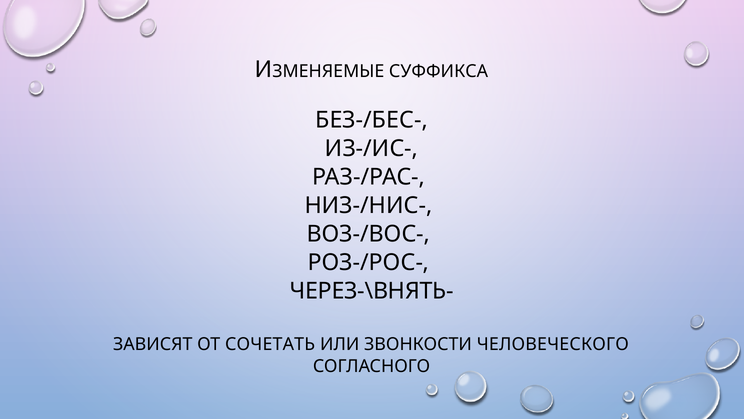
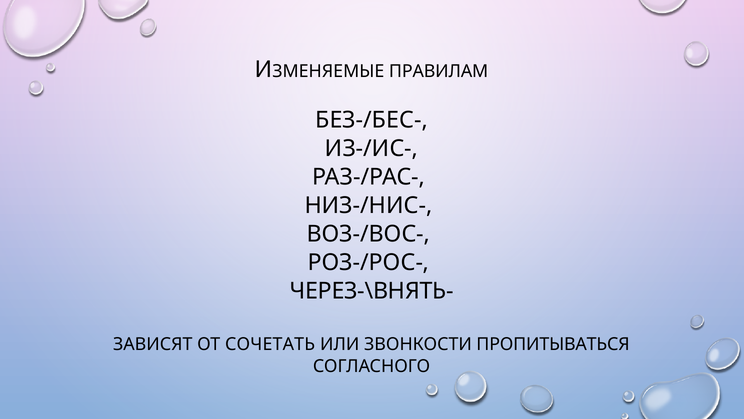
СУФФИКСА: СУФФИКСА -> ПРАВИЛАМ
ЧЕЛОВЕЧЕСКОГО: ЧЕЛОВЕЧЕСКОГО -> ПРОПИТЫВАТЬСЯ
